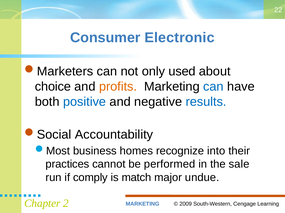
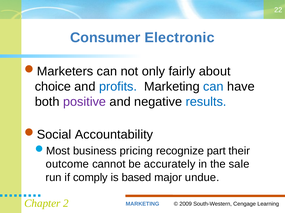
used: used -> fairly
profits colour: orange -> blue
positive colour: blue -> purple
homes: homes -> pricing
into: into -> part
practices: practices -> outcome
performed: performed -> accurately
match: match -> based
